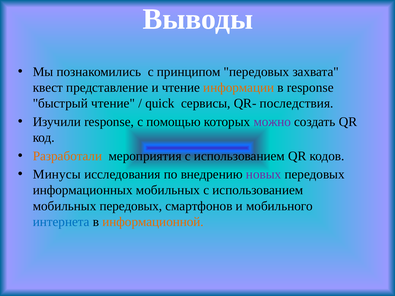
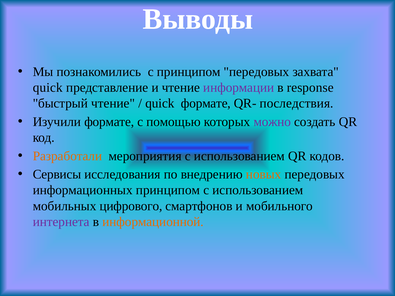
квест at (48, 88): квест -> quick
информации colour: orange -> purple
quick сервисы: сервисы -> формате
Изучили response: response -> формате
Минусы: Минусы -> Сервисы
новых colour: purple -> orange
информационных мобильных: мобильных -> принципом
мобильных передовых: передовых -> цифрового
интернета colour: blue -> purple
